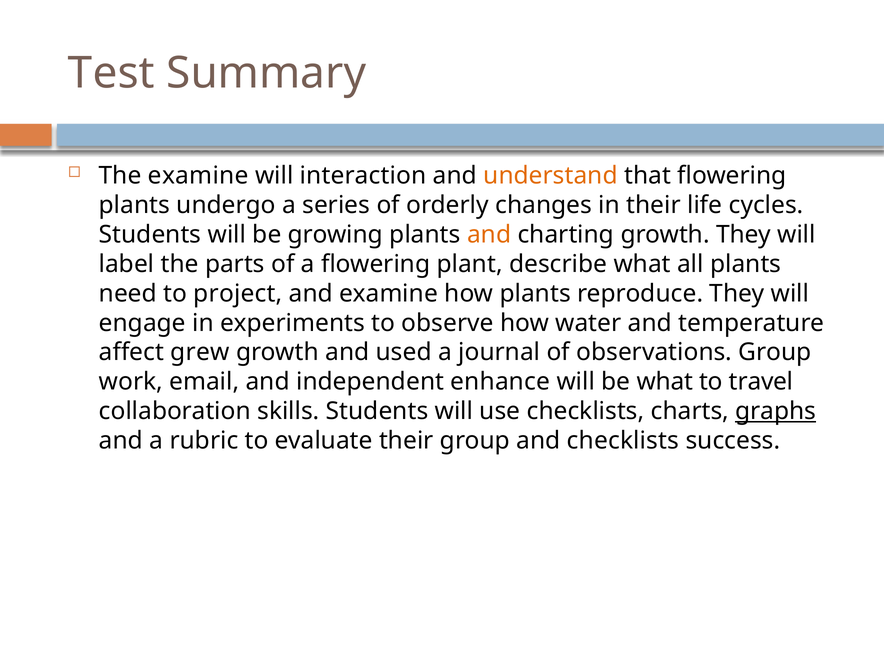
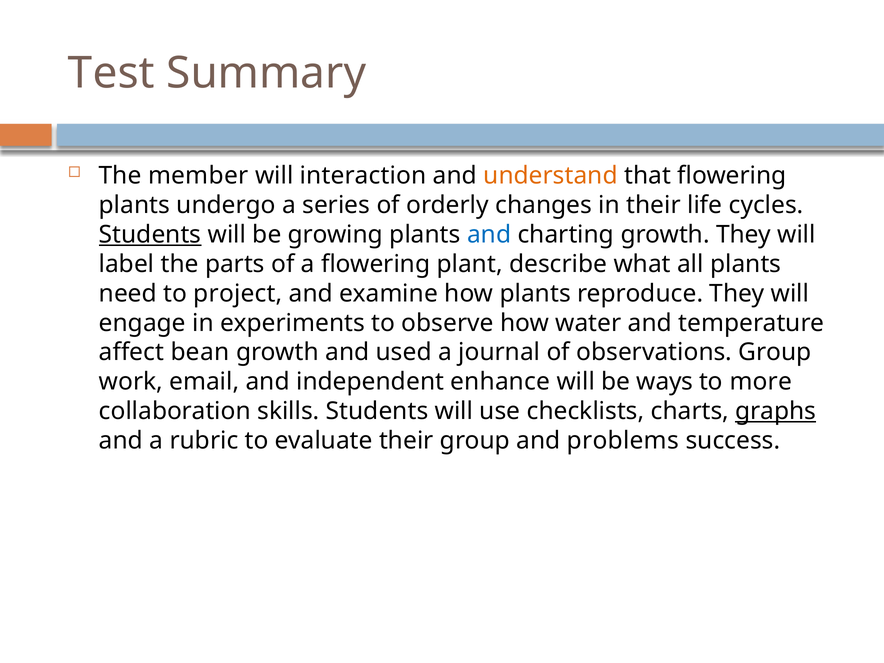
The examine: examine -> member
Students at (150, 234) underline: none -> present
and at (489, 234) colour: orange -> blue
grew: grew -> bean
be what: what -> ways
travel: travel -> more
and checklists: checklists -> problems
